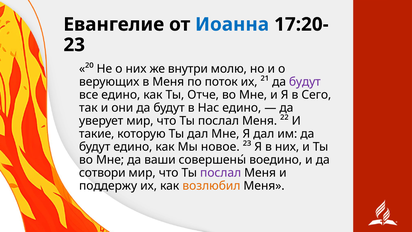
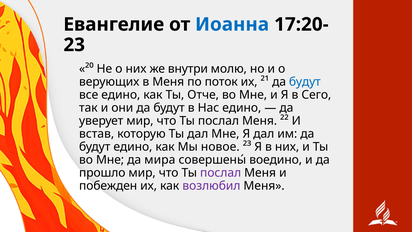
будут at (305, 82) colour: purple -> blue
такие: такие -> встав
ваши: ваши -> мира
сотвори: сотвори -> прошло
поддержу: поддержу -> побежден
возлюбил colour: orange -> purple
